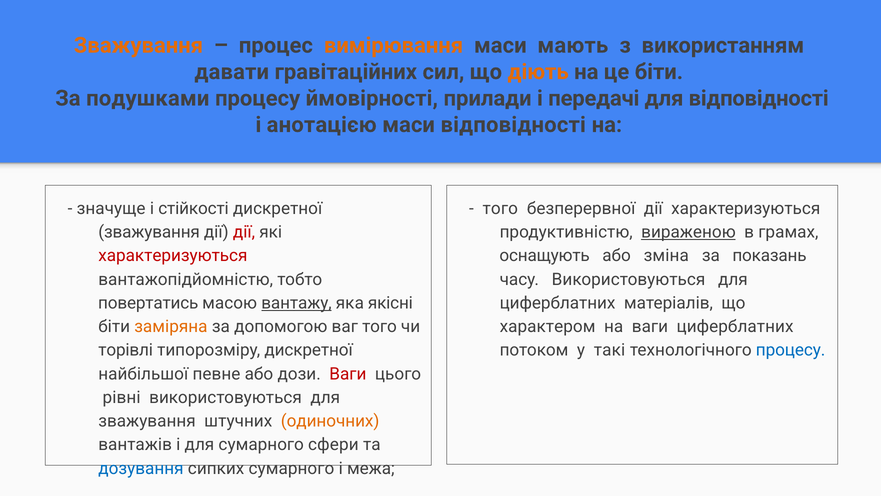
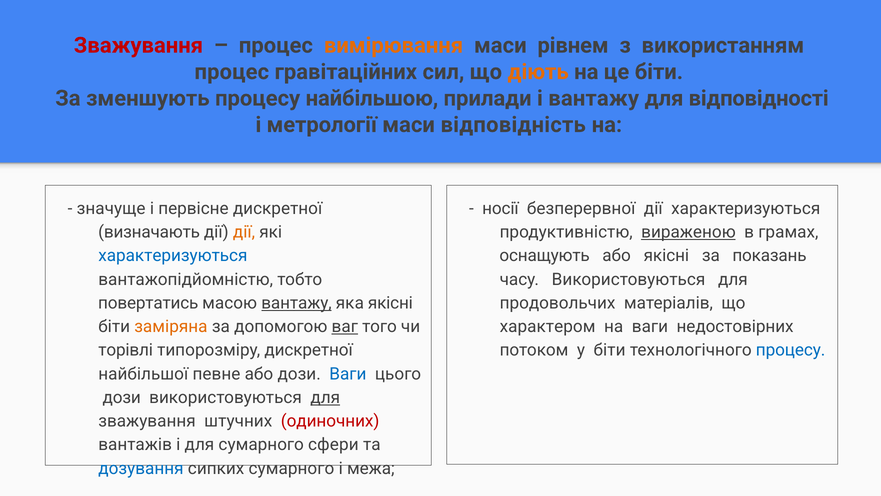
Зважування at (138, 45) colour: orange -> red
мають: мають -> рівнем
давати at (232, 72): давати -> процес
подушками: подушками -> зменшують
ймовірності: ймовірності -> найбільшою
і передачі: передачі -> вантажу
анотацією: анотацією -> метрології
маси відповідності: відповідності -> відповідність
стійкості: стійкості -> первісне
того at (500, 208): того -> носії
зважування at (149, 232): зважування -> визначають
дії at (244, 232) colour: red -> orange
характеризуються at (173, 255) colour: red -> blue
або зміна: зміна -> якісні
циферблатних at (558, 303): циферблатних -> продовольчих
ваг underline: none -> present
ваги циферблатних: циферблатних -> недостовірних
у такі: такі -> біти
Ваги at (348, 374) colour: red -> blue
рівні at (122, 397): рівні -> дози
для at (325, 397) underline: none -> present
одиночних colour: orange -> red
